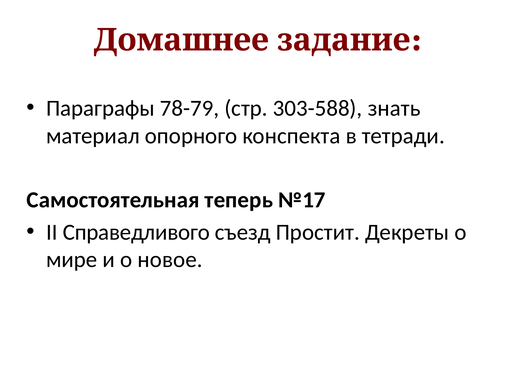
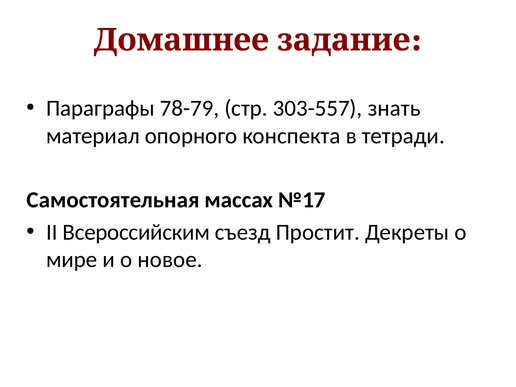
303-588: 303-588 -> 303-557
теперь: теперь -> массах
Справедливого: Справедливого -> Всероссийским
